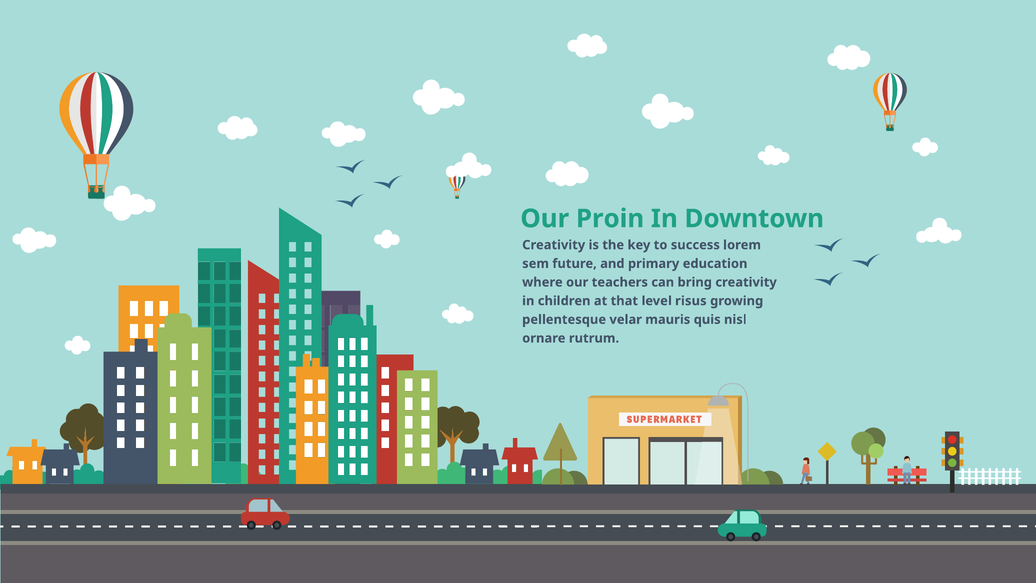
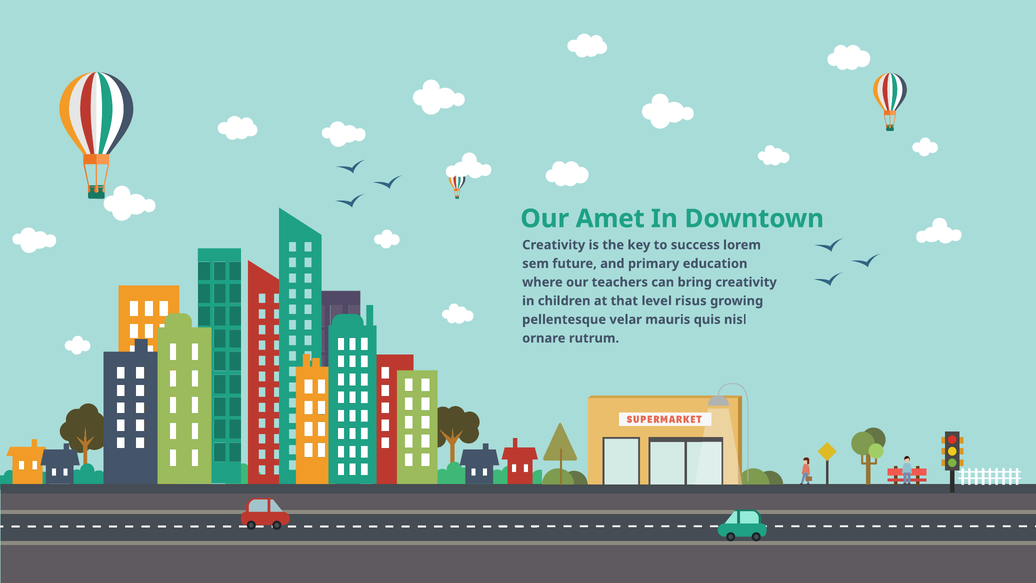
Proin: Proin -> Amet
